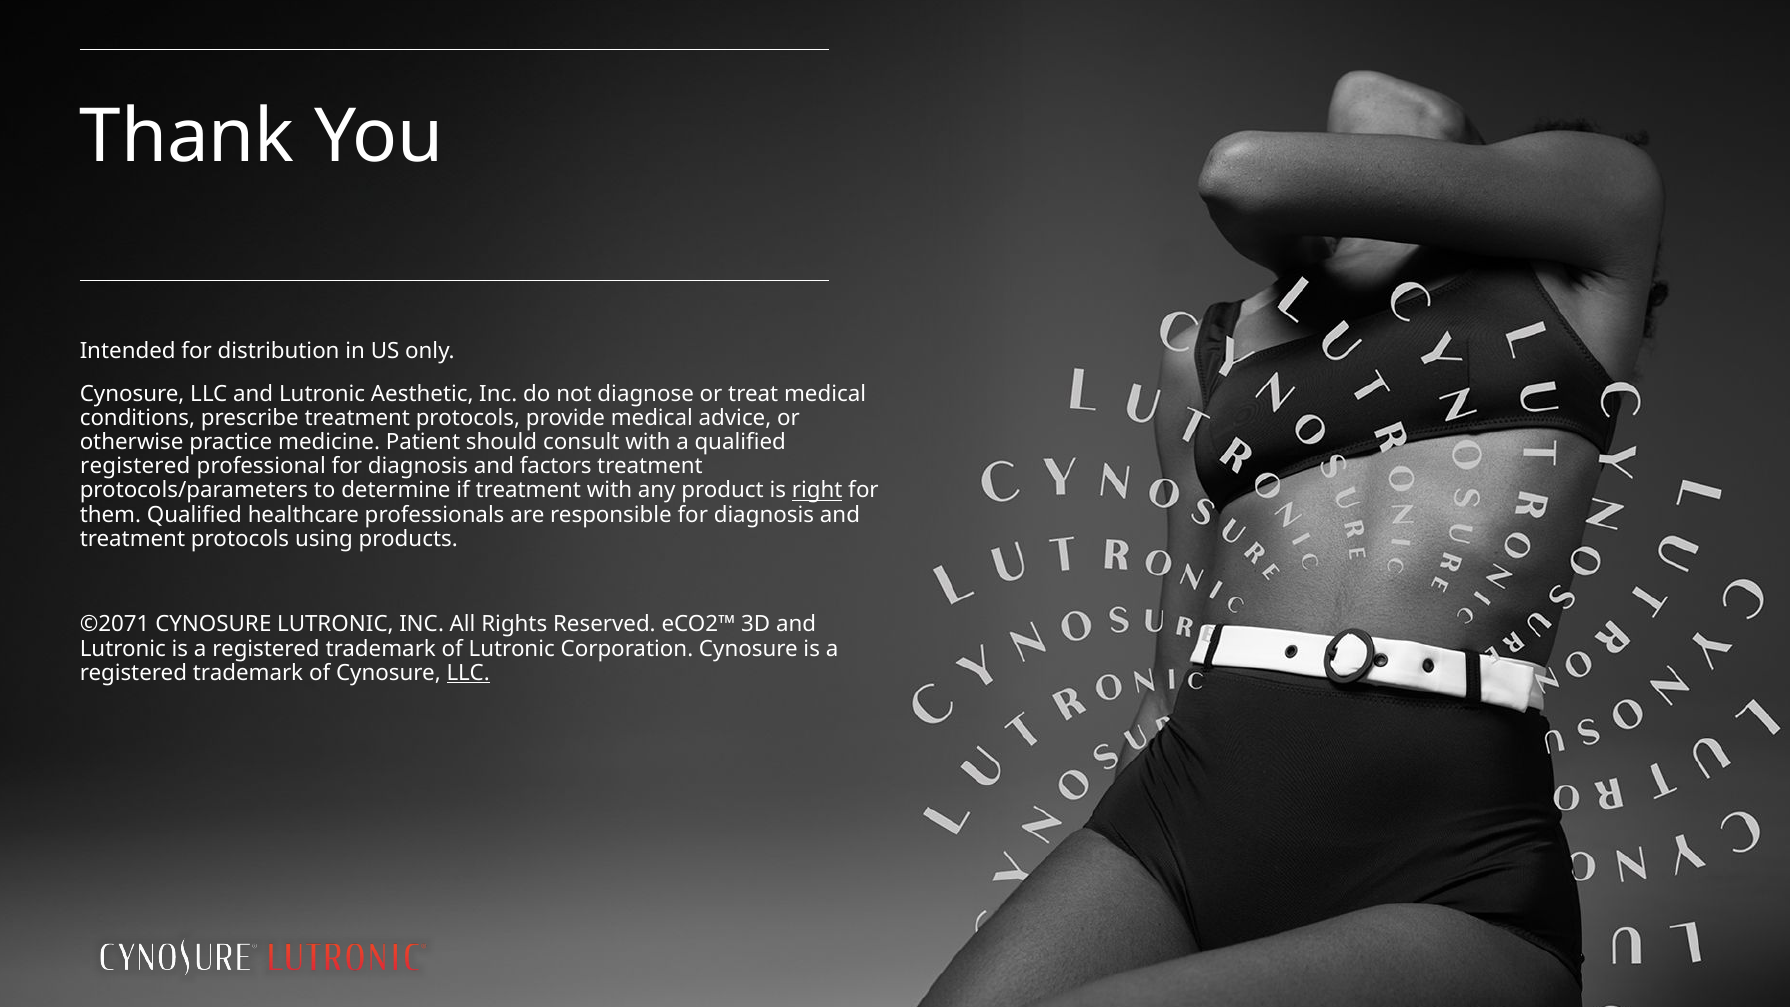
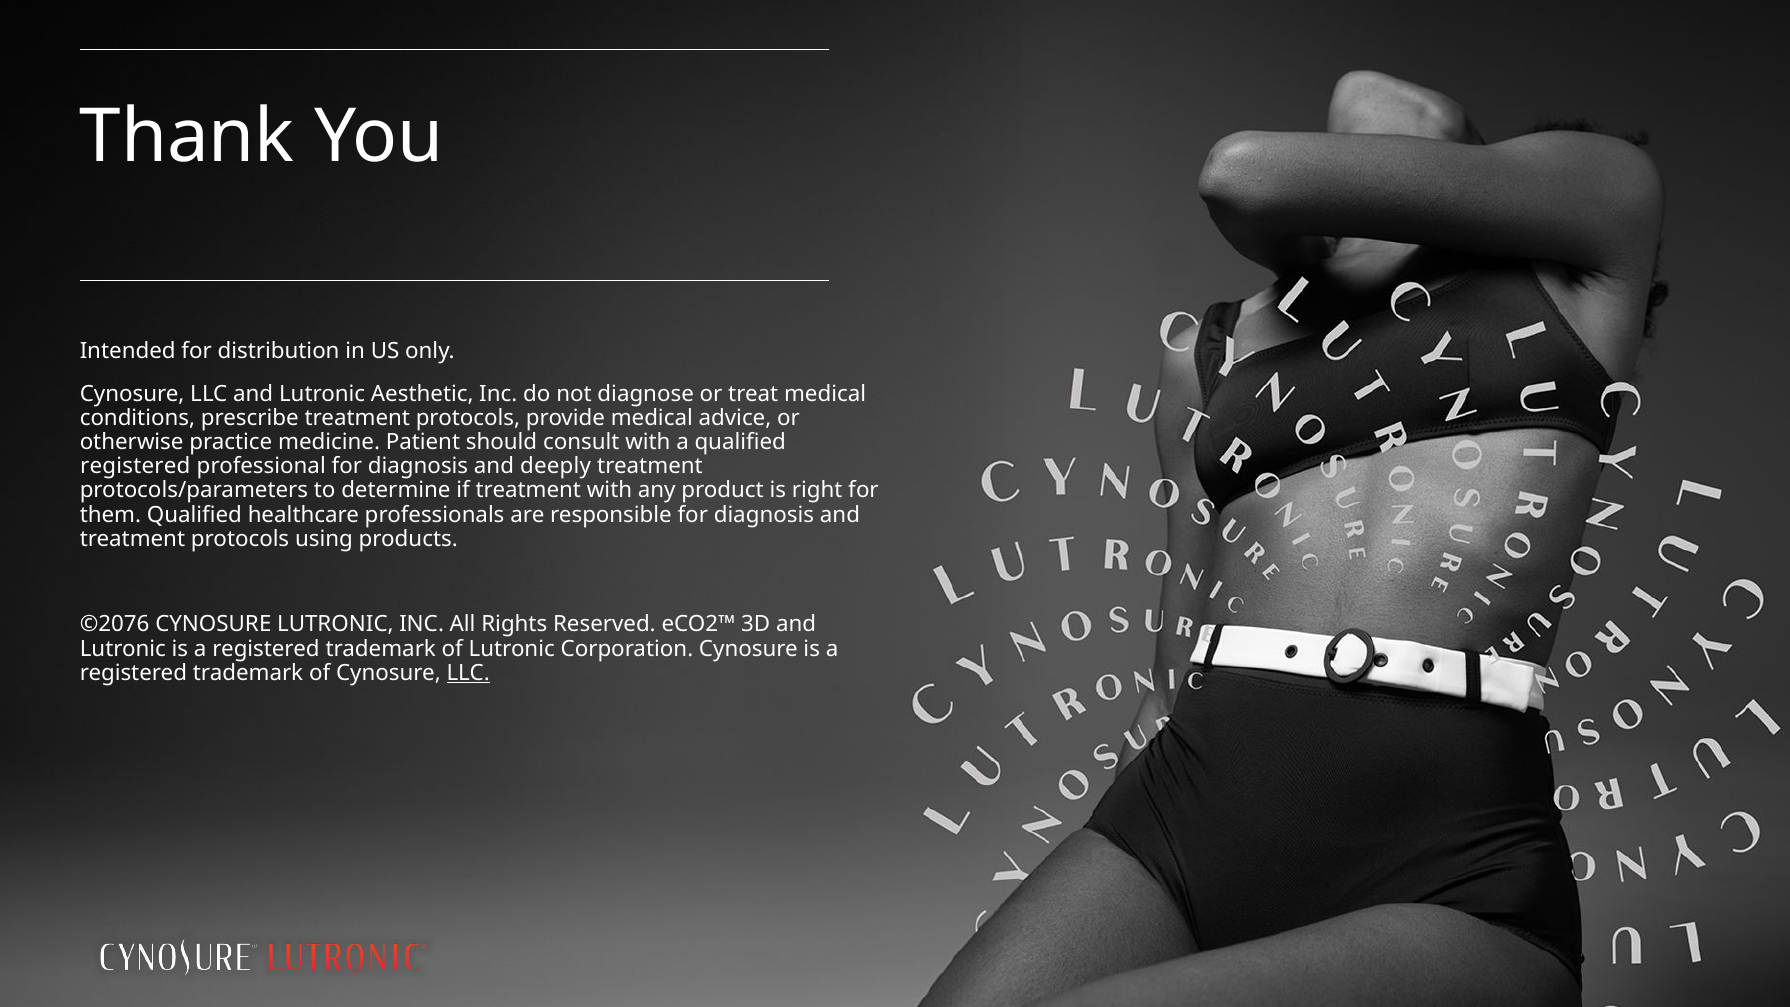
factors: factors -> deeply
right underline: present -> none
©2071: ©2071 -> ©2076
